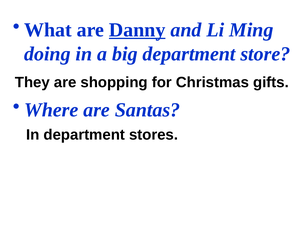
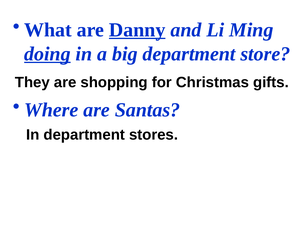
doing underline: none -> present
